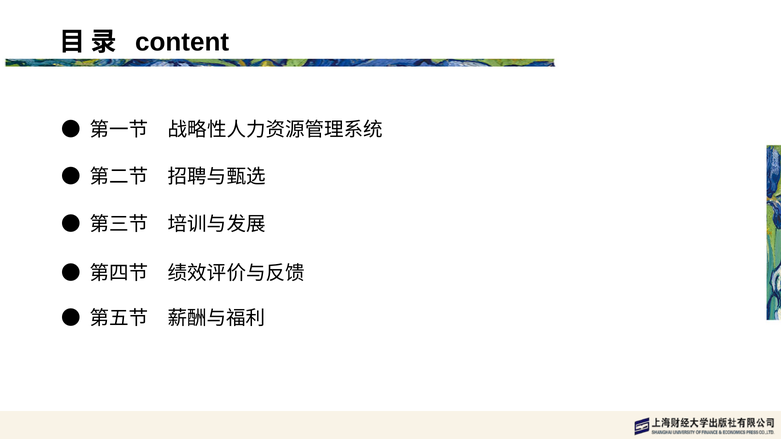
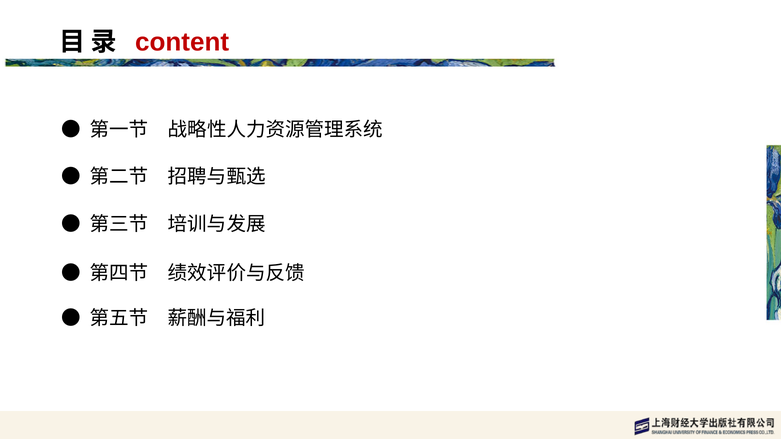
content colour: black -> red
